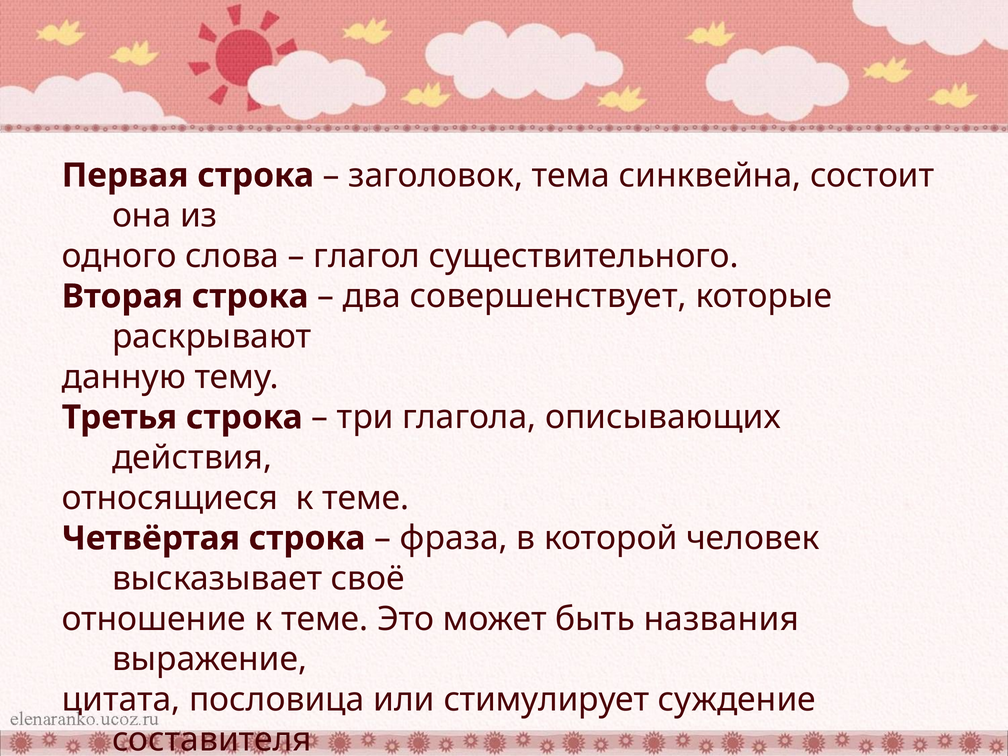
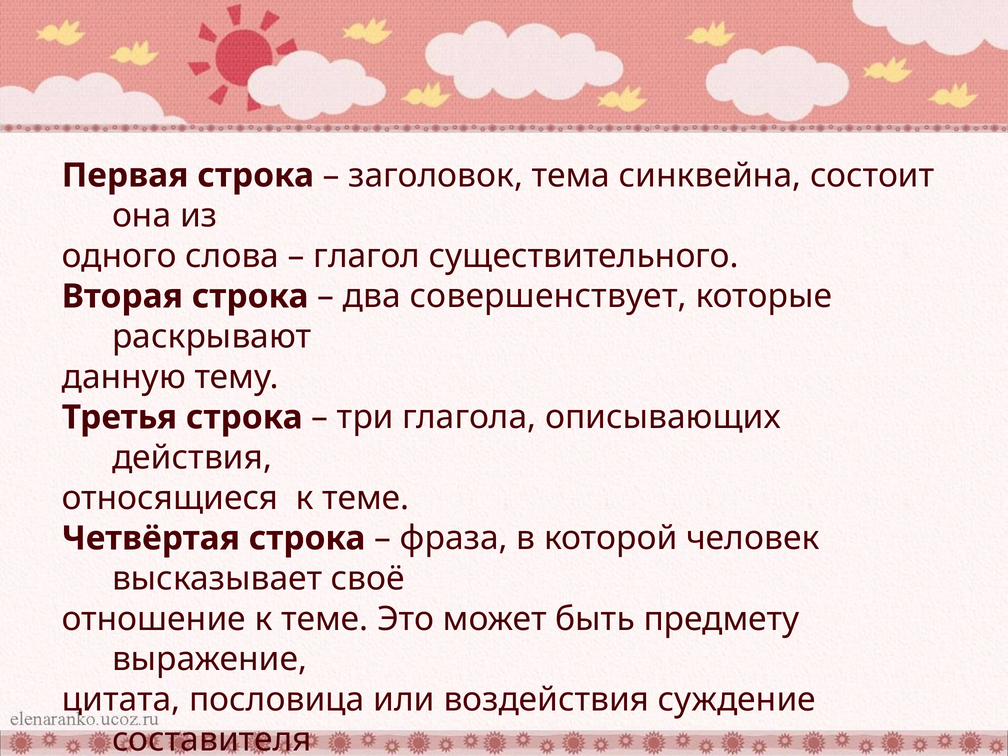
названия: названия -> предмету
стимулирует: стимулирует -> воздействия
